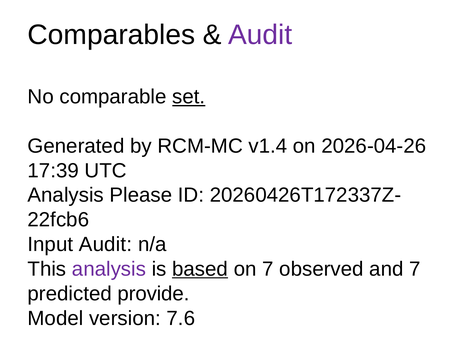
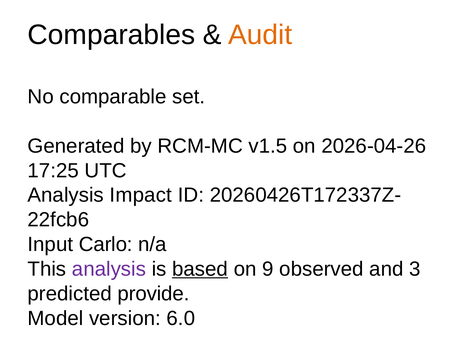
Audit at (260, 35) colour: purple -> orange
set underline: present -> none
v1.4: v1.4 -> v1.5
17:39: 17:39 -> 17:25
Please: Please -> Impact
Input Audit: Audit -> Carlo
on 7: 7 -> 9
and 7: 7 -> 3
7.6: 7.6 -> 6.0
